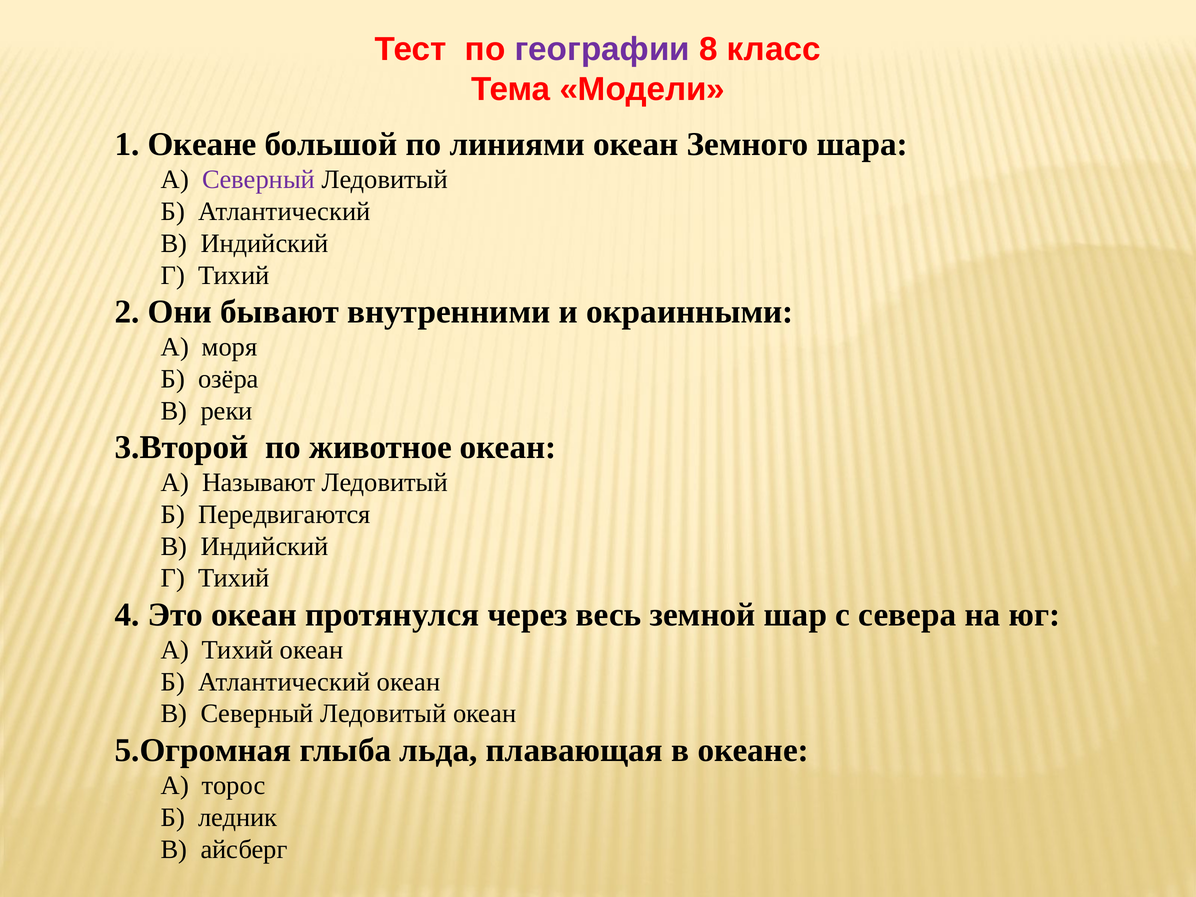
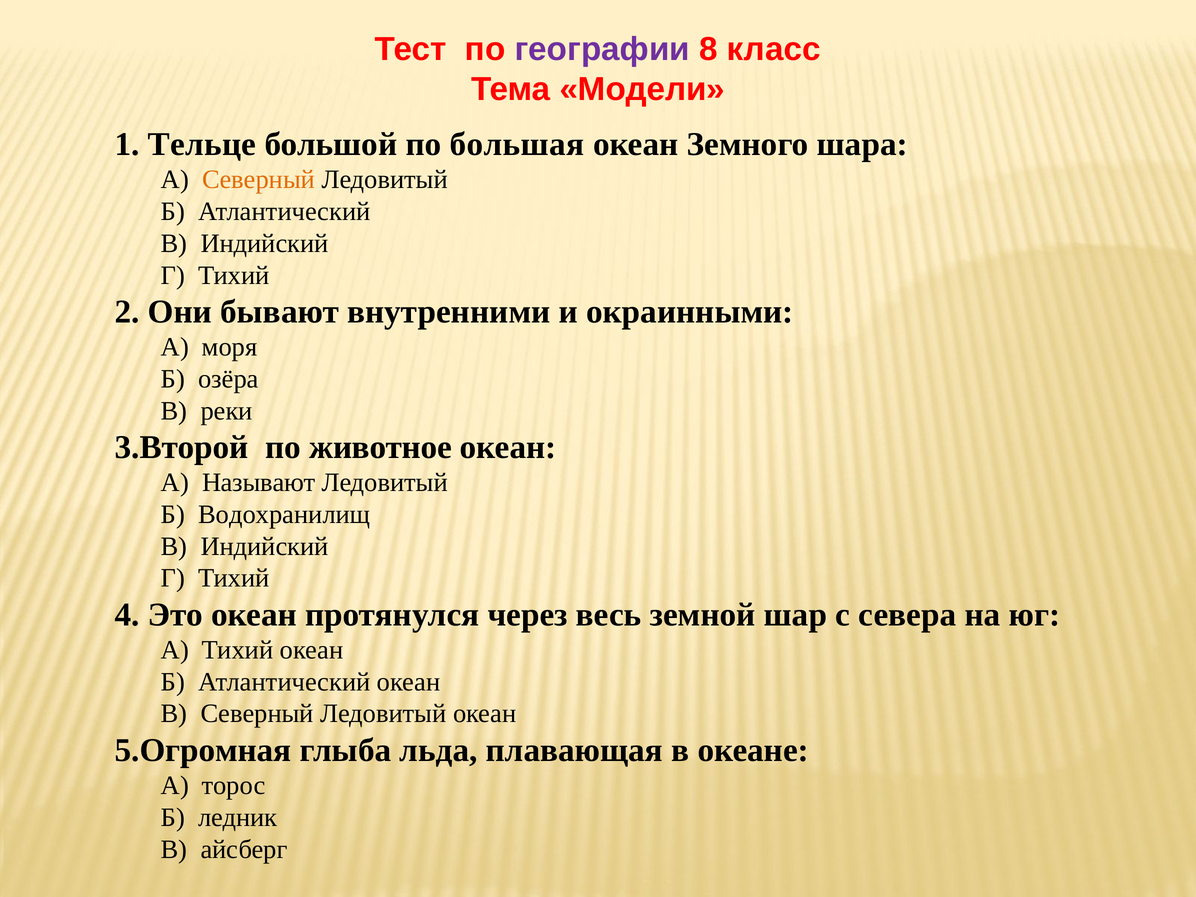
1 Океане: Океане -> Тельце
линиями: линиями -> большая
Северный at (259, 180) colour: purple -> orange
Передвигаются: Передвигаются -> Водохранилищ
